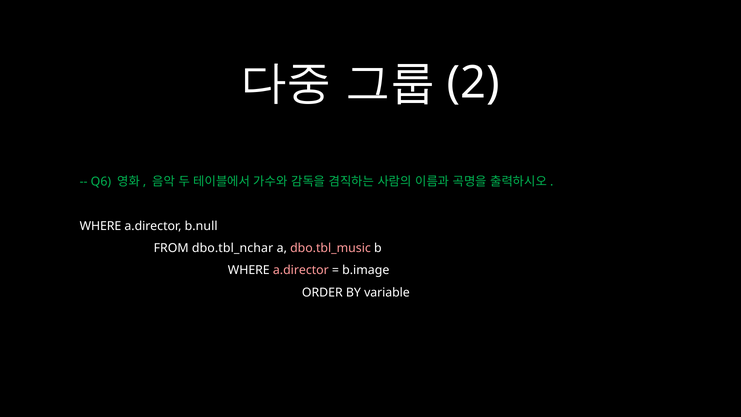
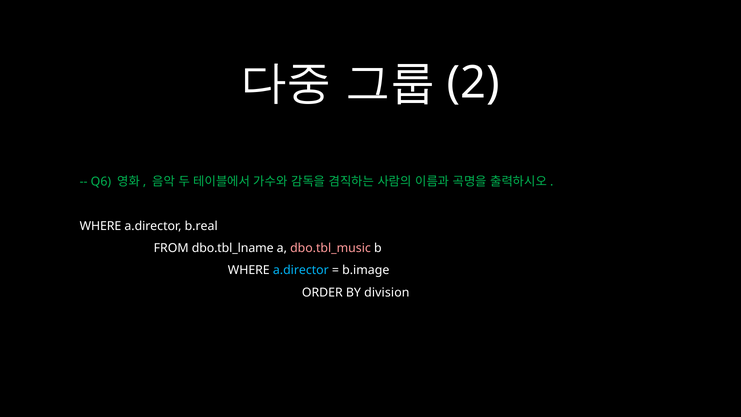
b.null: b.null -> b.real
dbo.tbl_nchar: dbo.tbl_nchar -> dbo.tbl_lname
a.director at (301, 270) colour: pink -> light blue
variable: variable -> division
